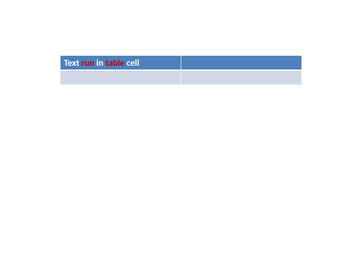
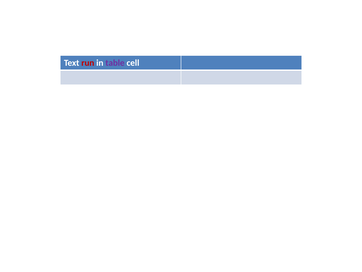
table colour: red -> purple
